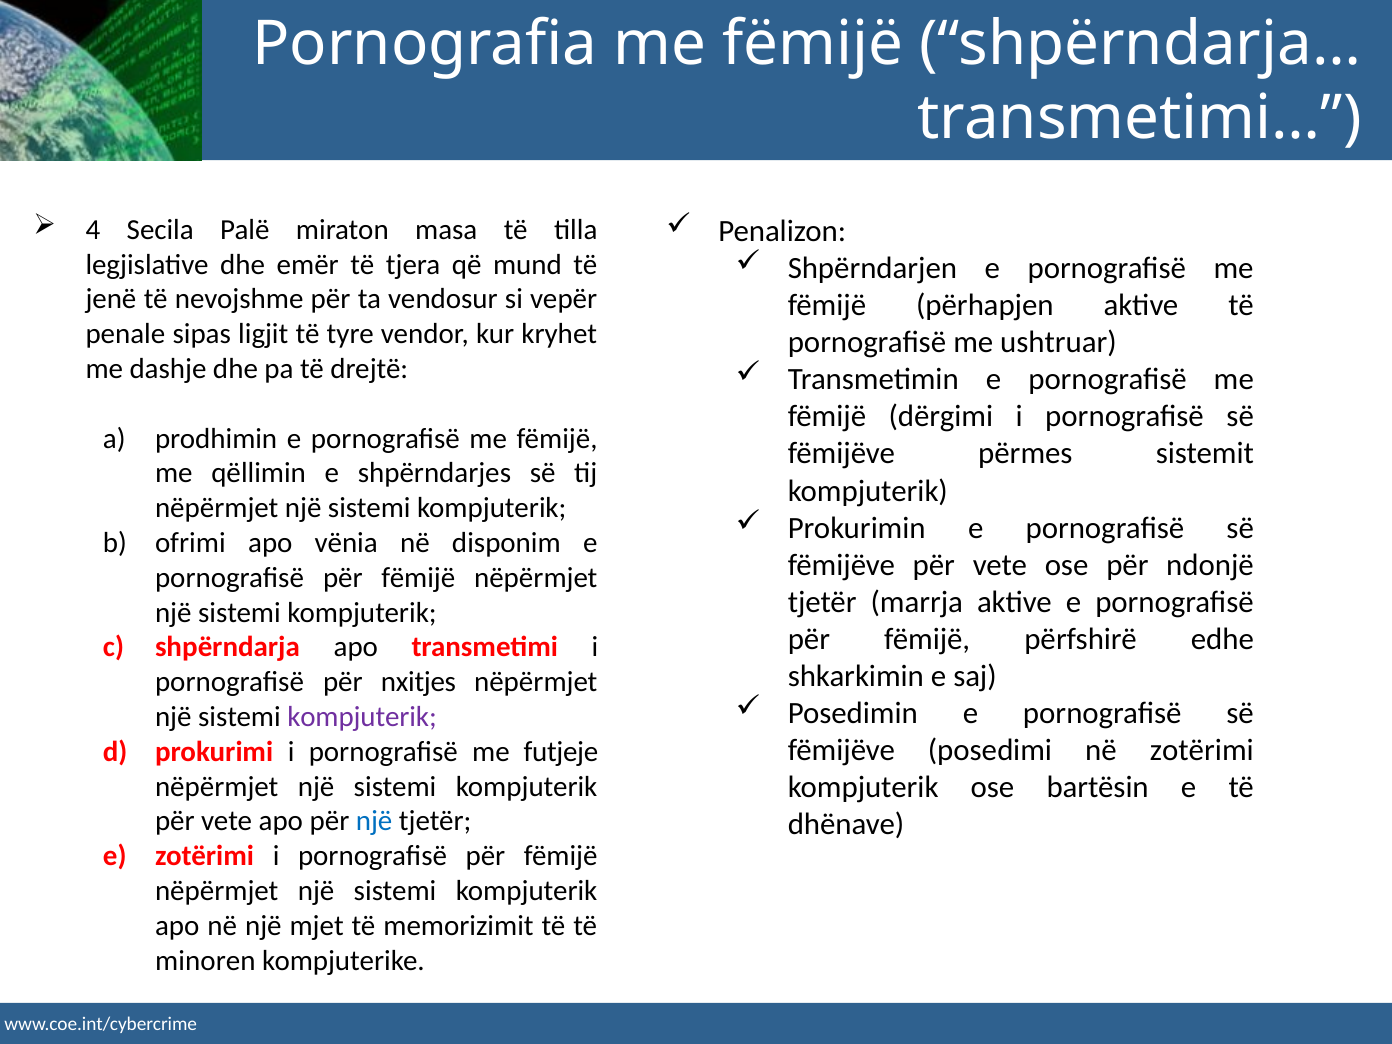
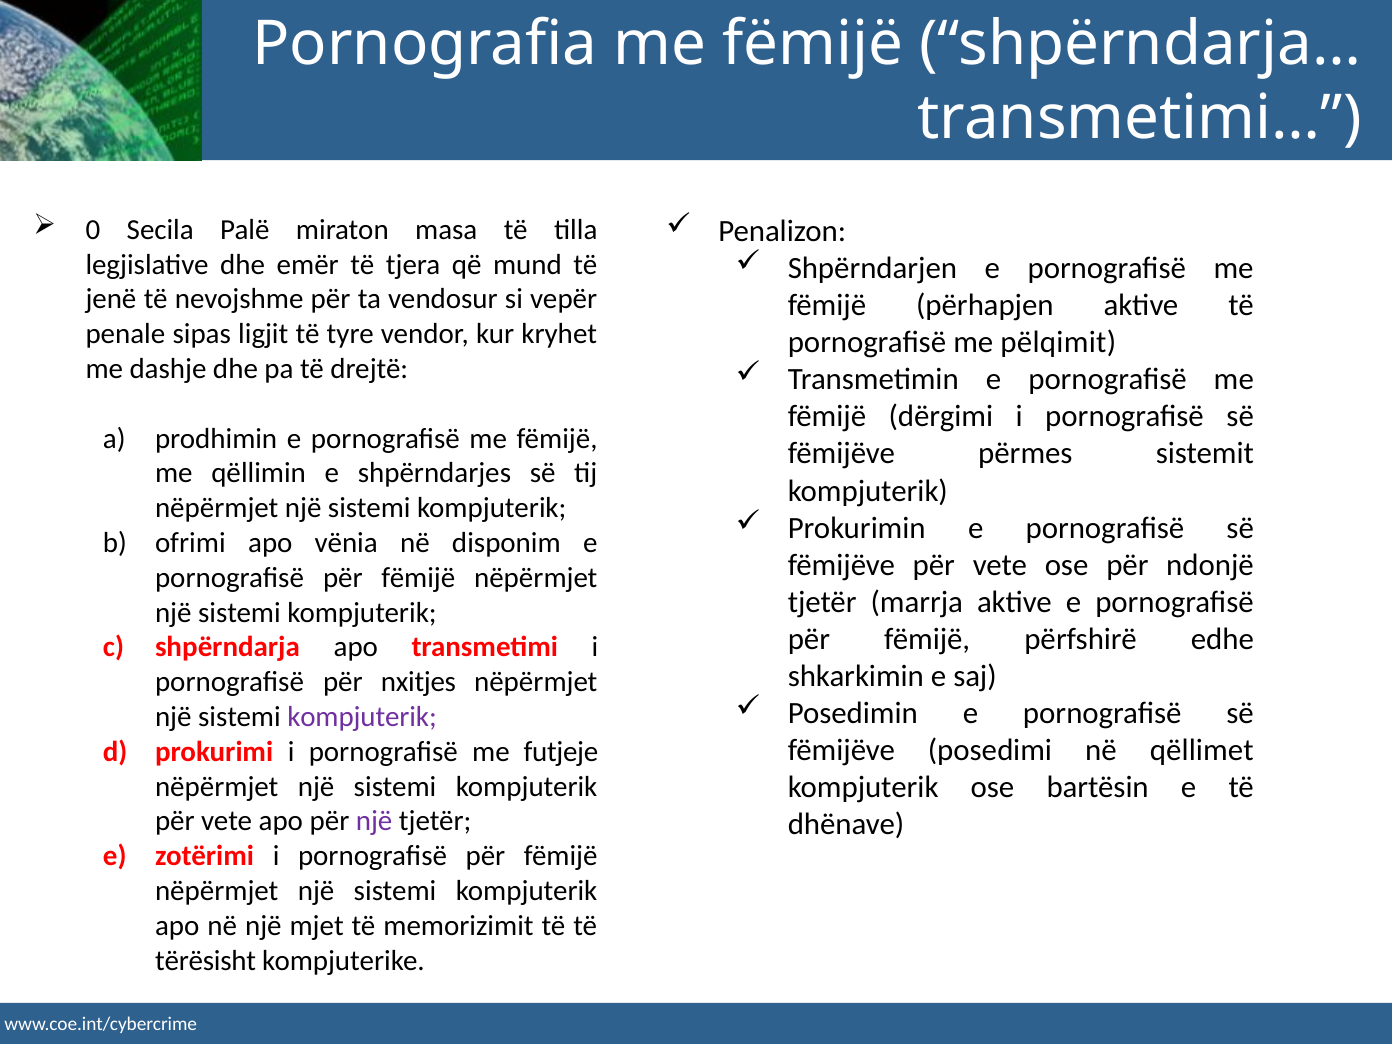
4: 4 -> 0
ushtruar: ushtruar -> pëlqimit
në zotërimi: zotërimi -> qëllimet
një at (374, 821) colour: blue -> purple
minoren: minoren -> tërësisht
